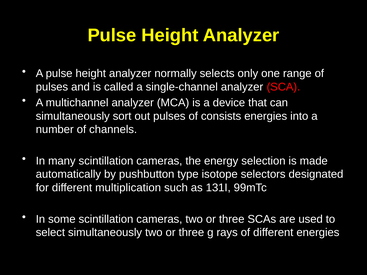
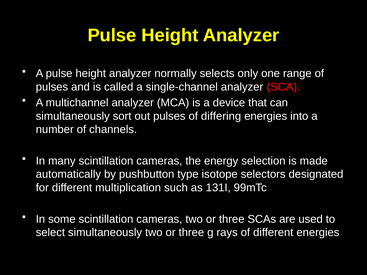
consists: consists -> differing
